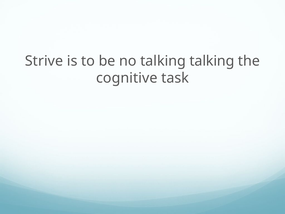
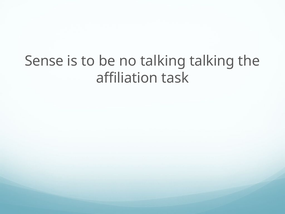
Strive: Strive -> Sense
cognitive: cognitive -> affiliation
